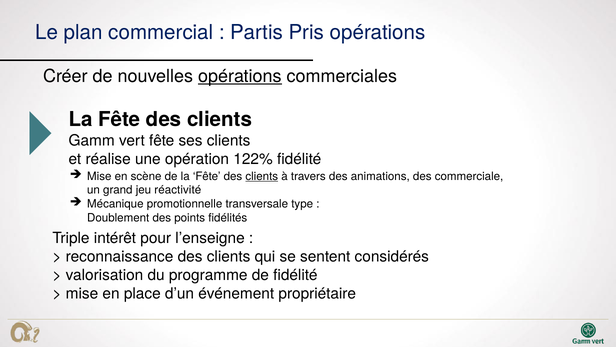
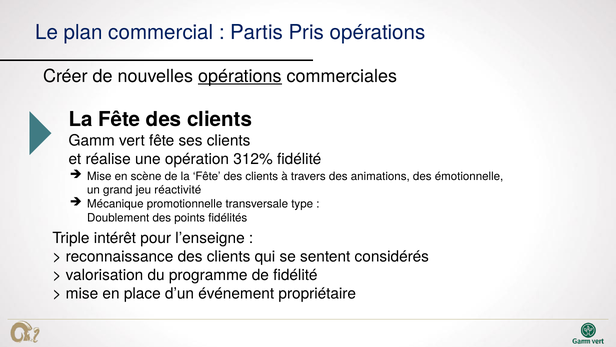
122%: 122% -> 312%
clients at (262, 176) underline: present -> none
commerciale: commerciale -> émotionnelle
